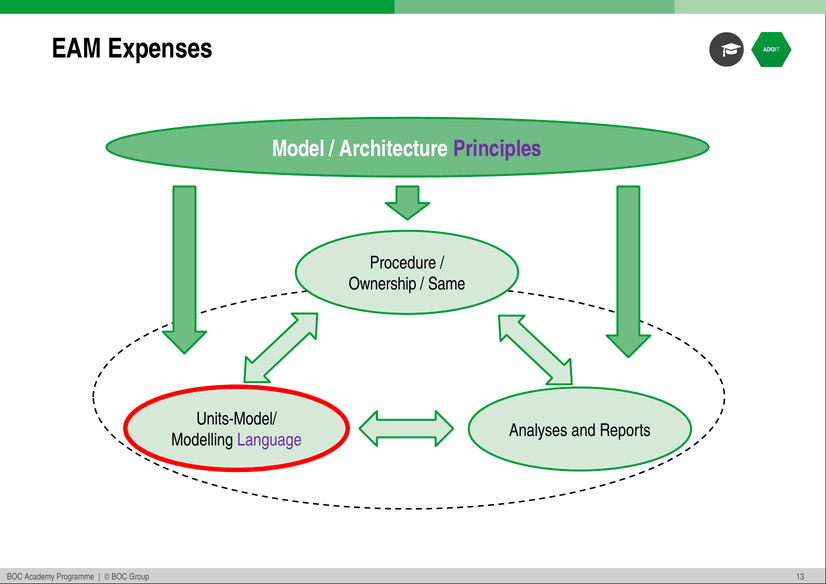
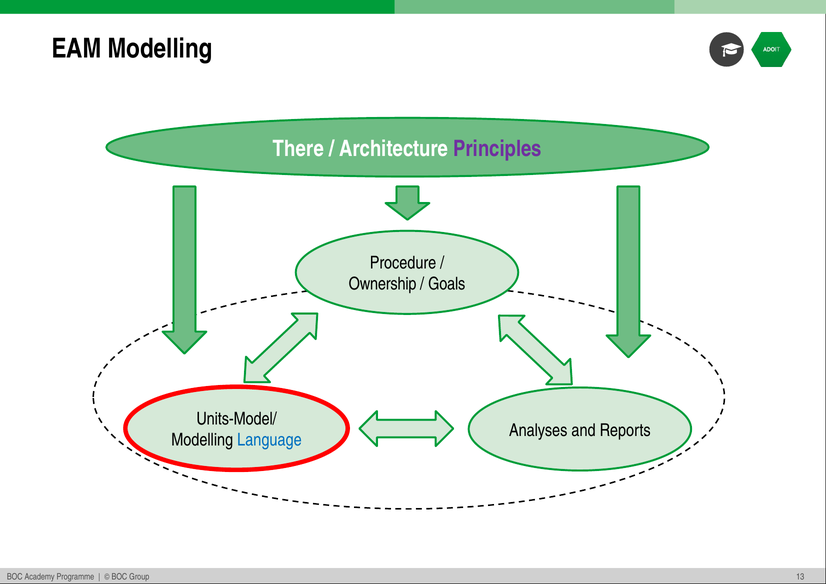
EAM Expenses: Expenses -> Modelling
Model: Model -> There
Same: Same -> Goals
Language colour: purple -> blue
